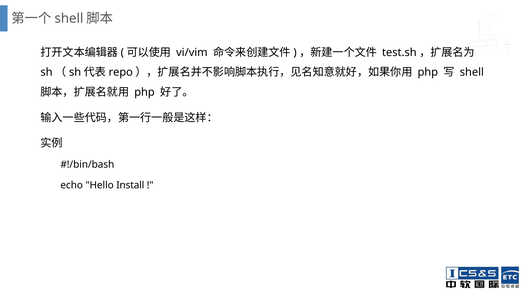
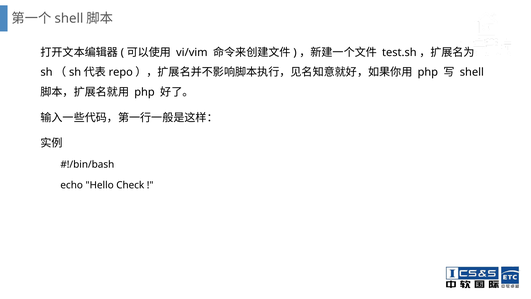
Install: Install -> Check
